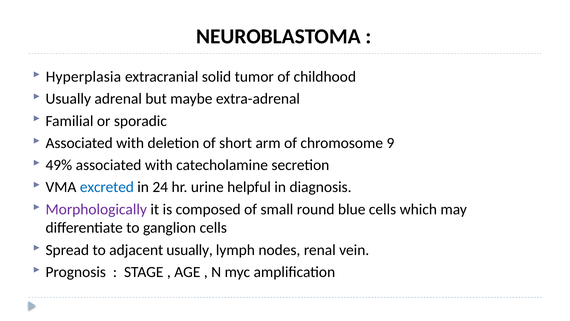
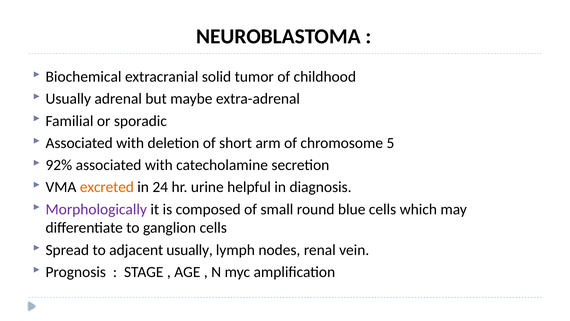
Hyperplasia: Hyperplasia -> Biochemical
9: 9 -> 5
49%: 49% -> 92%
excreted colour: blue -> orange
